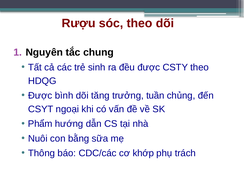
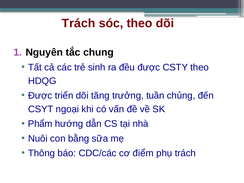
Rượu at (79, 23): Rượu -> Trách
bình: bình -> triển
khớp: khớp -> điểm
